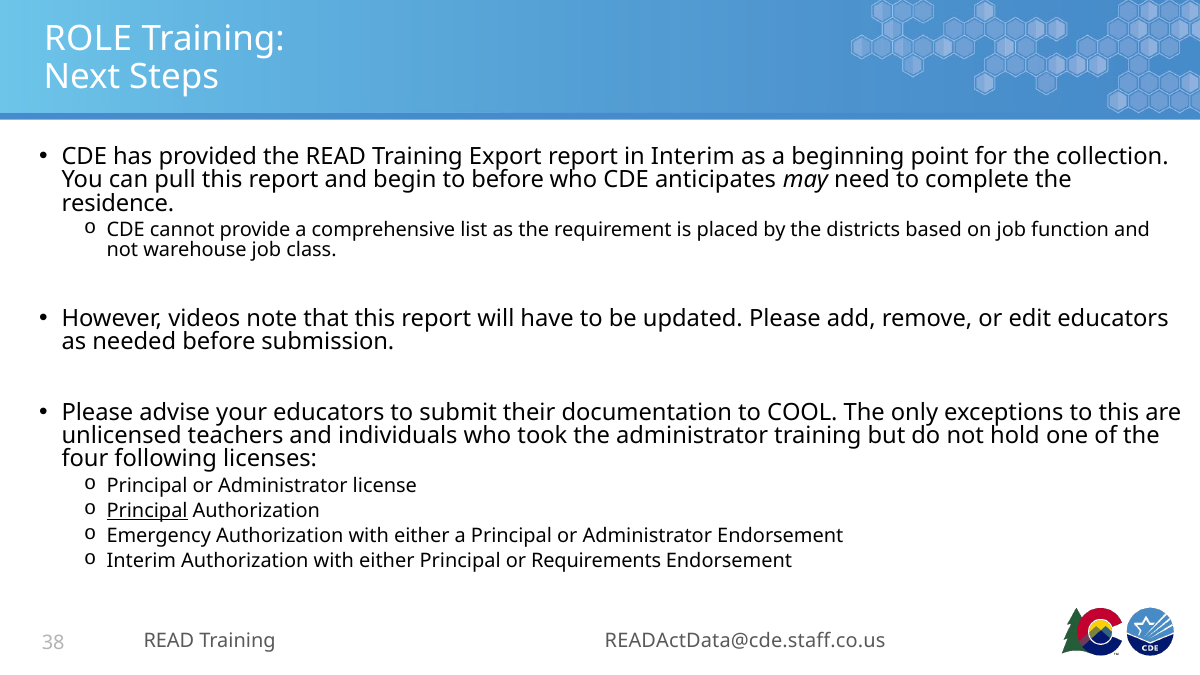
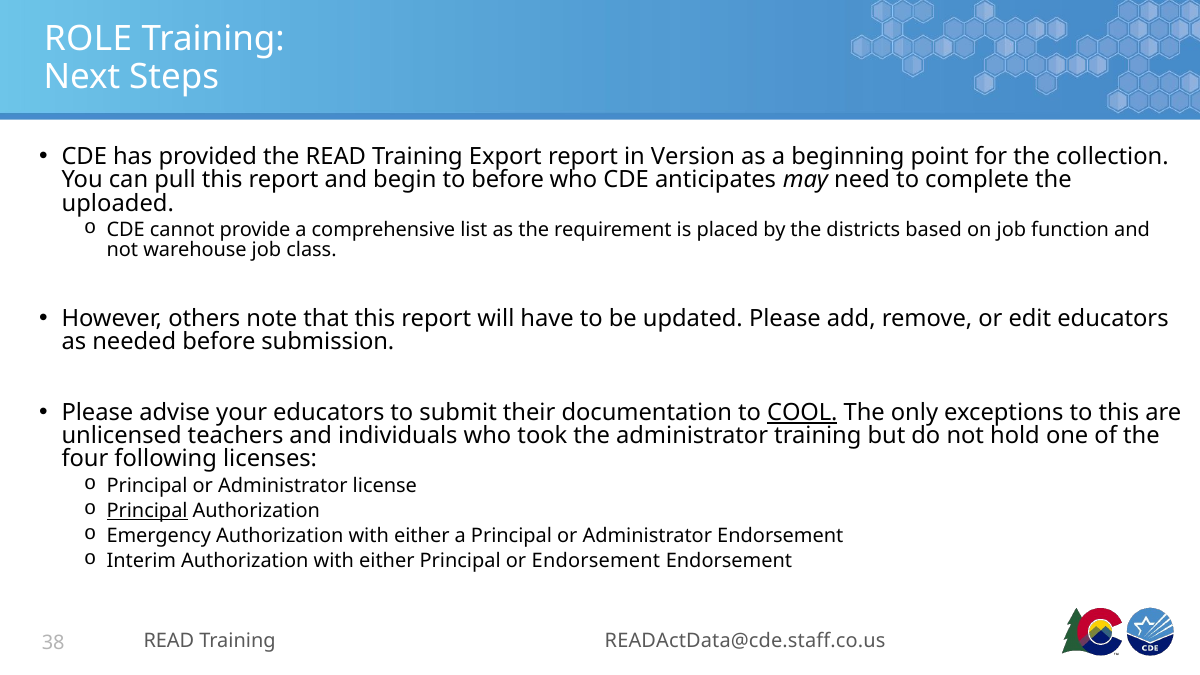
in Interim: Interim -> Version
residence: residence -> uploaded
videos: videos -> others
COOL underline: none -> present
or Requirements: Requirements -> Endorsement
